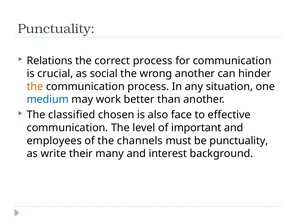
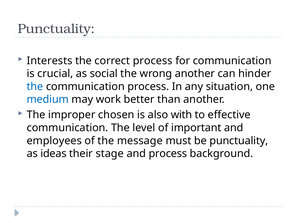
Relations: Relations -> Interests
the at (35, 86) colour: orange -> blue
classified: classified -> improper
face: face -> with
channels: channels -> message
write: write -> ideas
many: many -> stage
and interest: interest -> process
